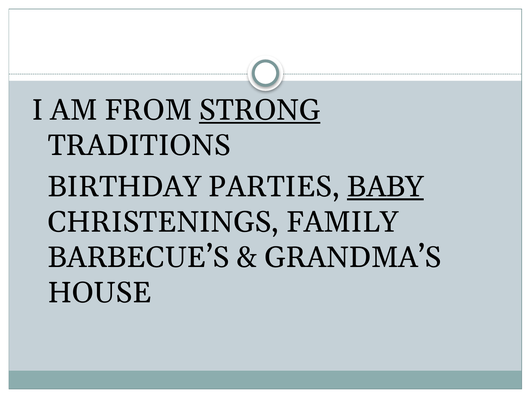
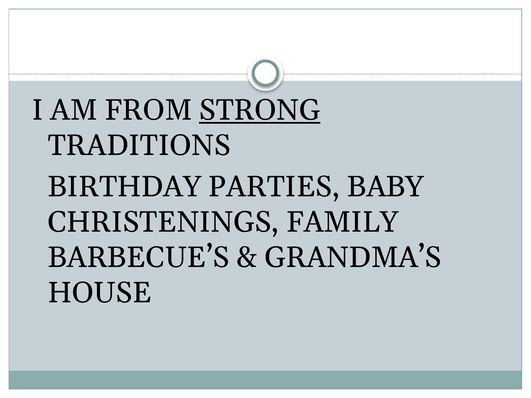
BABY underline: present -> none
